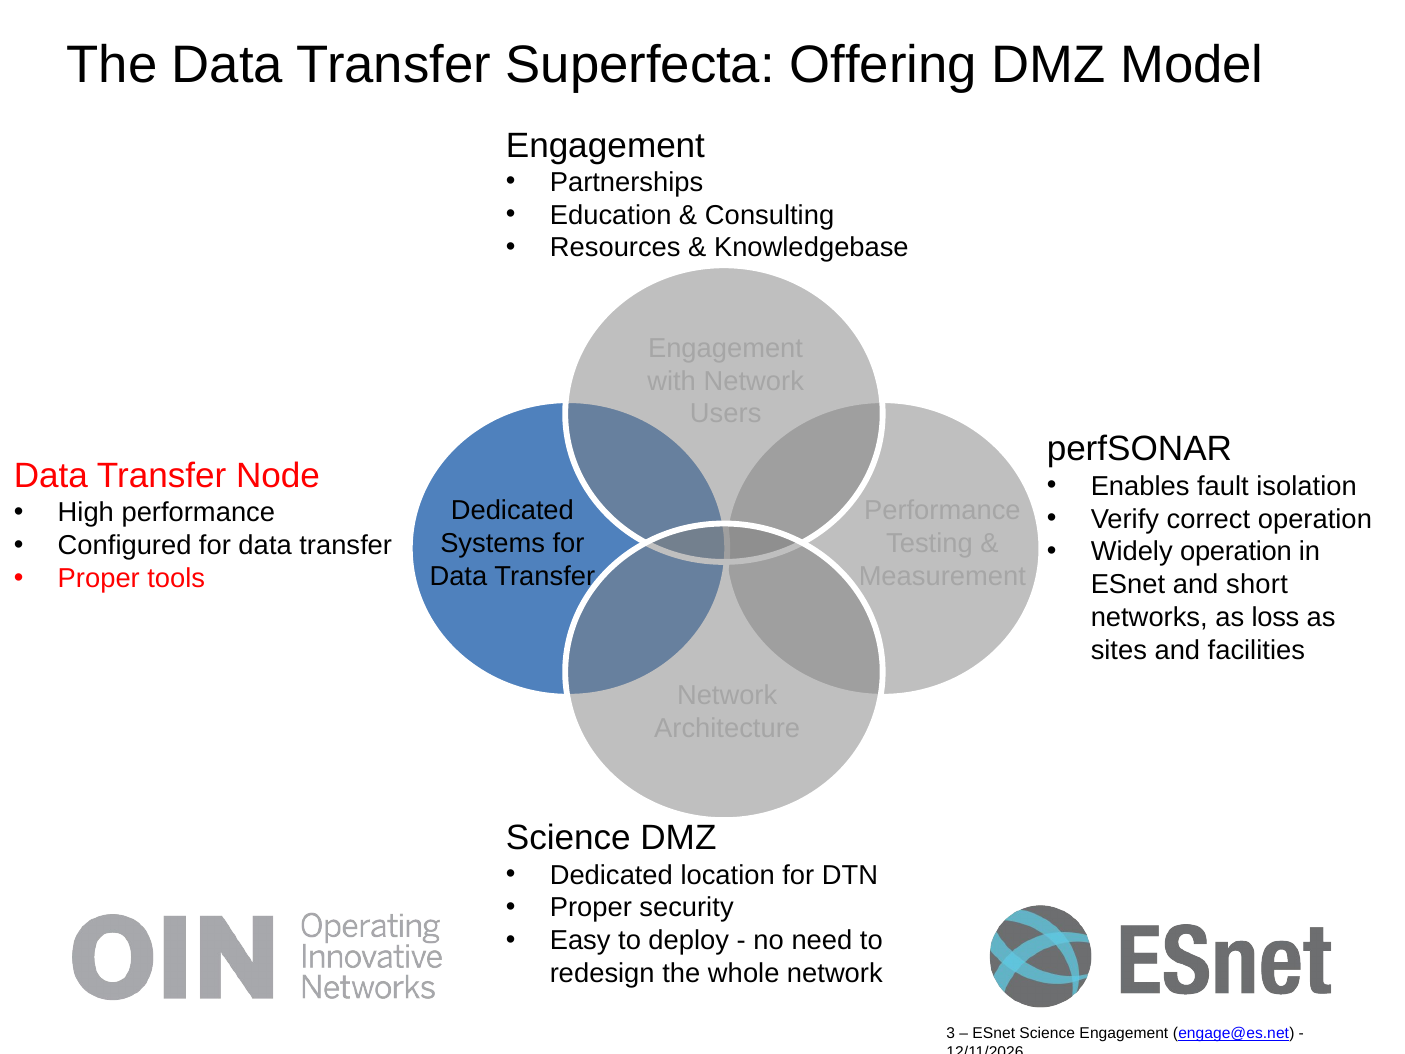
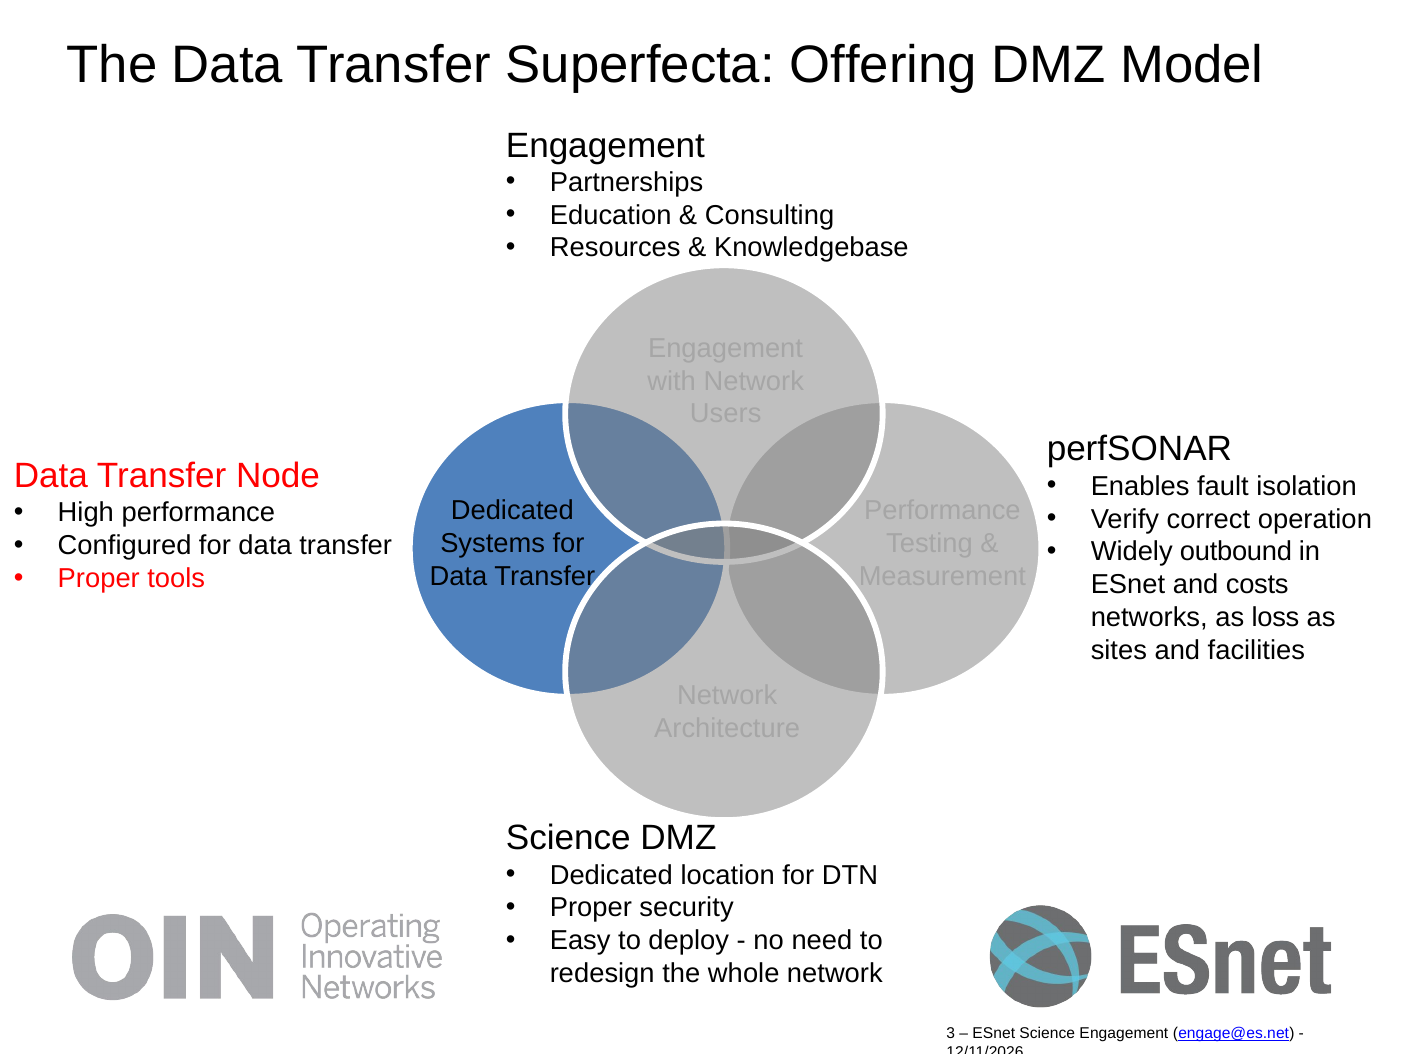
Widely operation: operation -> outbound
short: short -> costs
